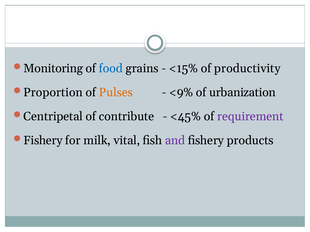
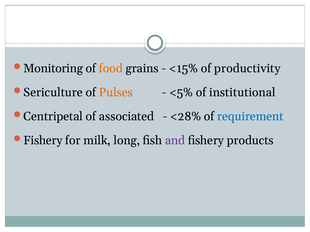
food colour: blue -> orange
Proportion: Proportion -> Sericulture
<9%: <9% -> <5%
urbanization: urbanization -> institutional
contribute: contribute -> associated
<45%: <45% -> <28%
requirement colour: purple -> blue
vital: vital -> long
